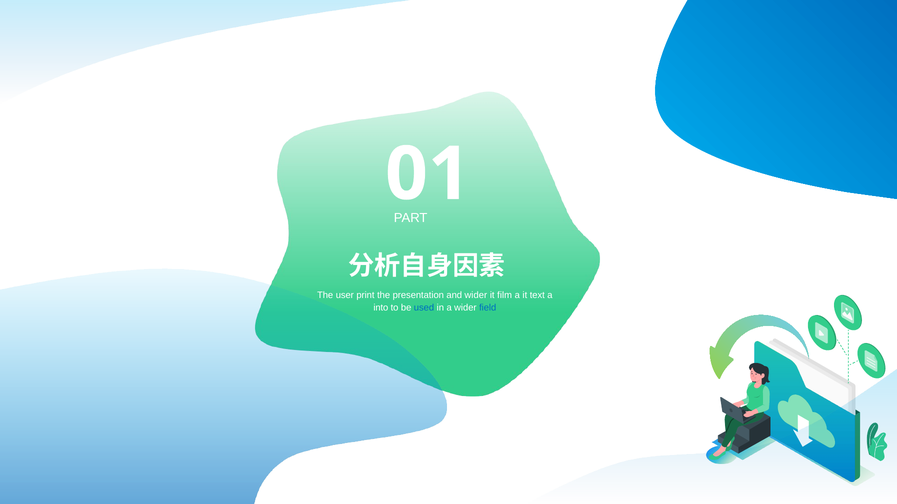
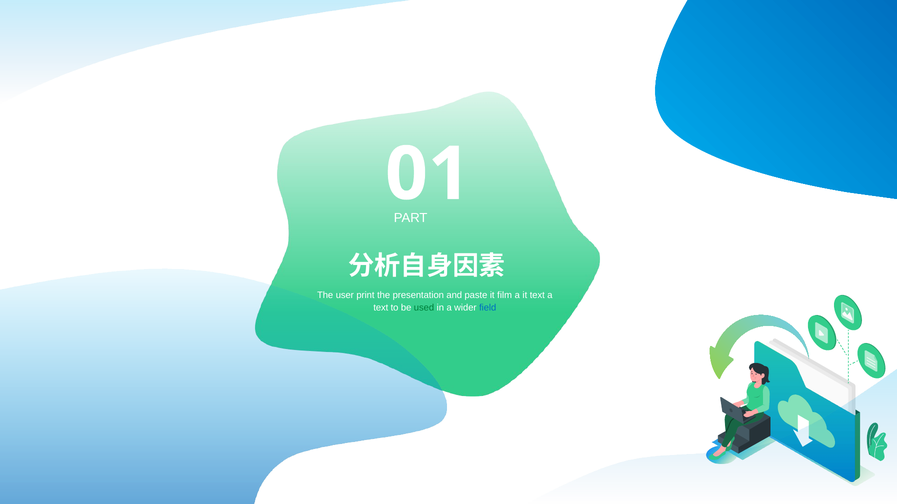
and wider: wider -> paste
into at (381, 308): into -> text
used colour: blue -> green
